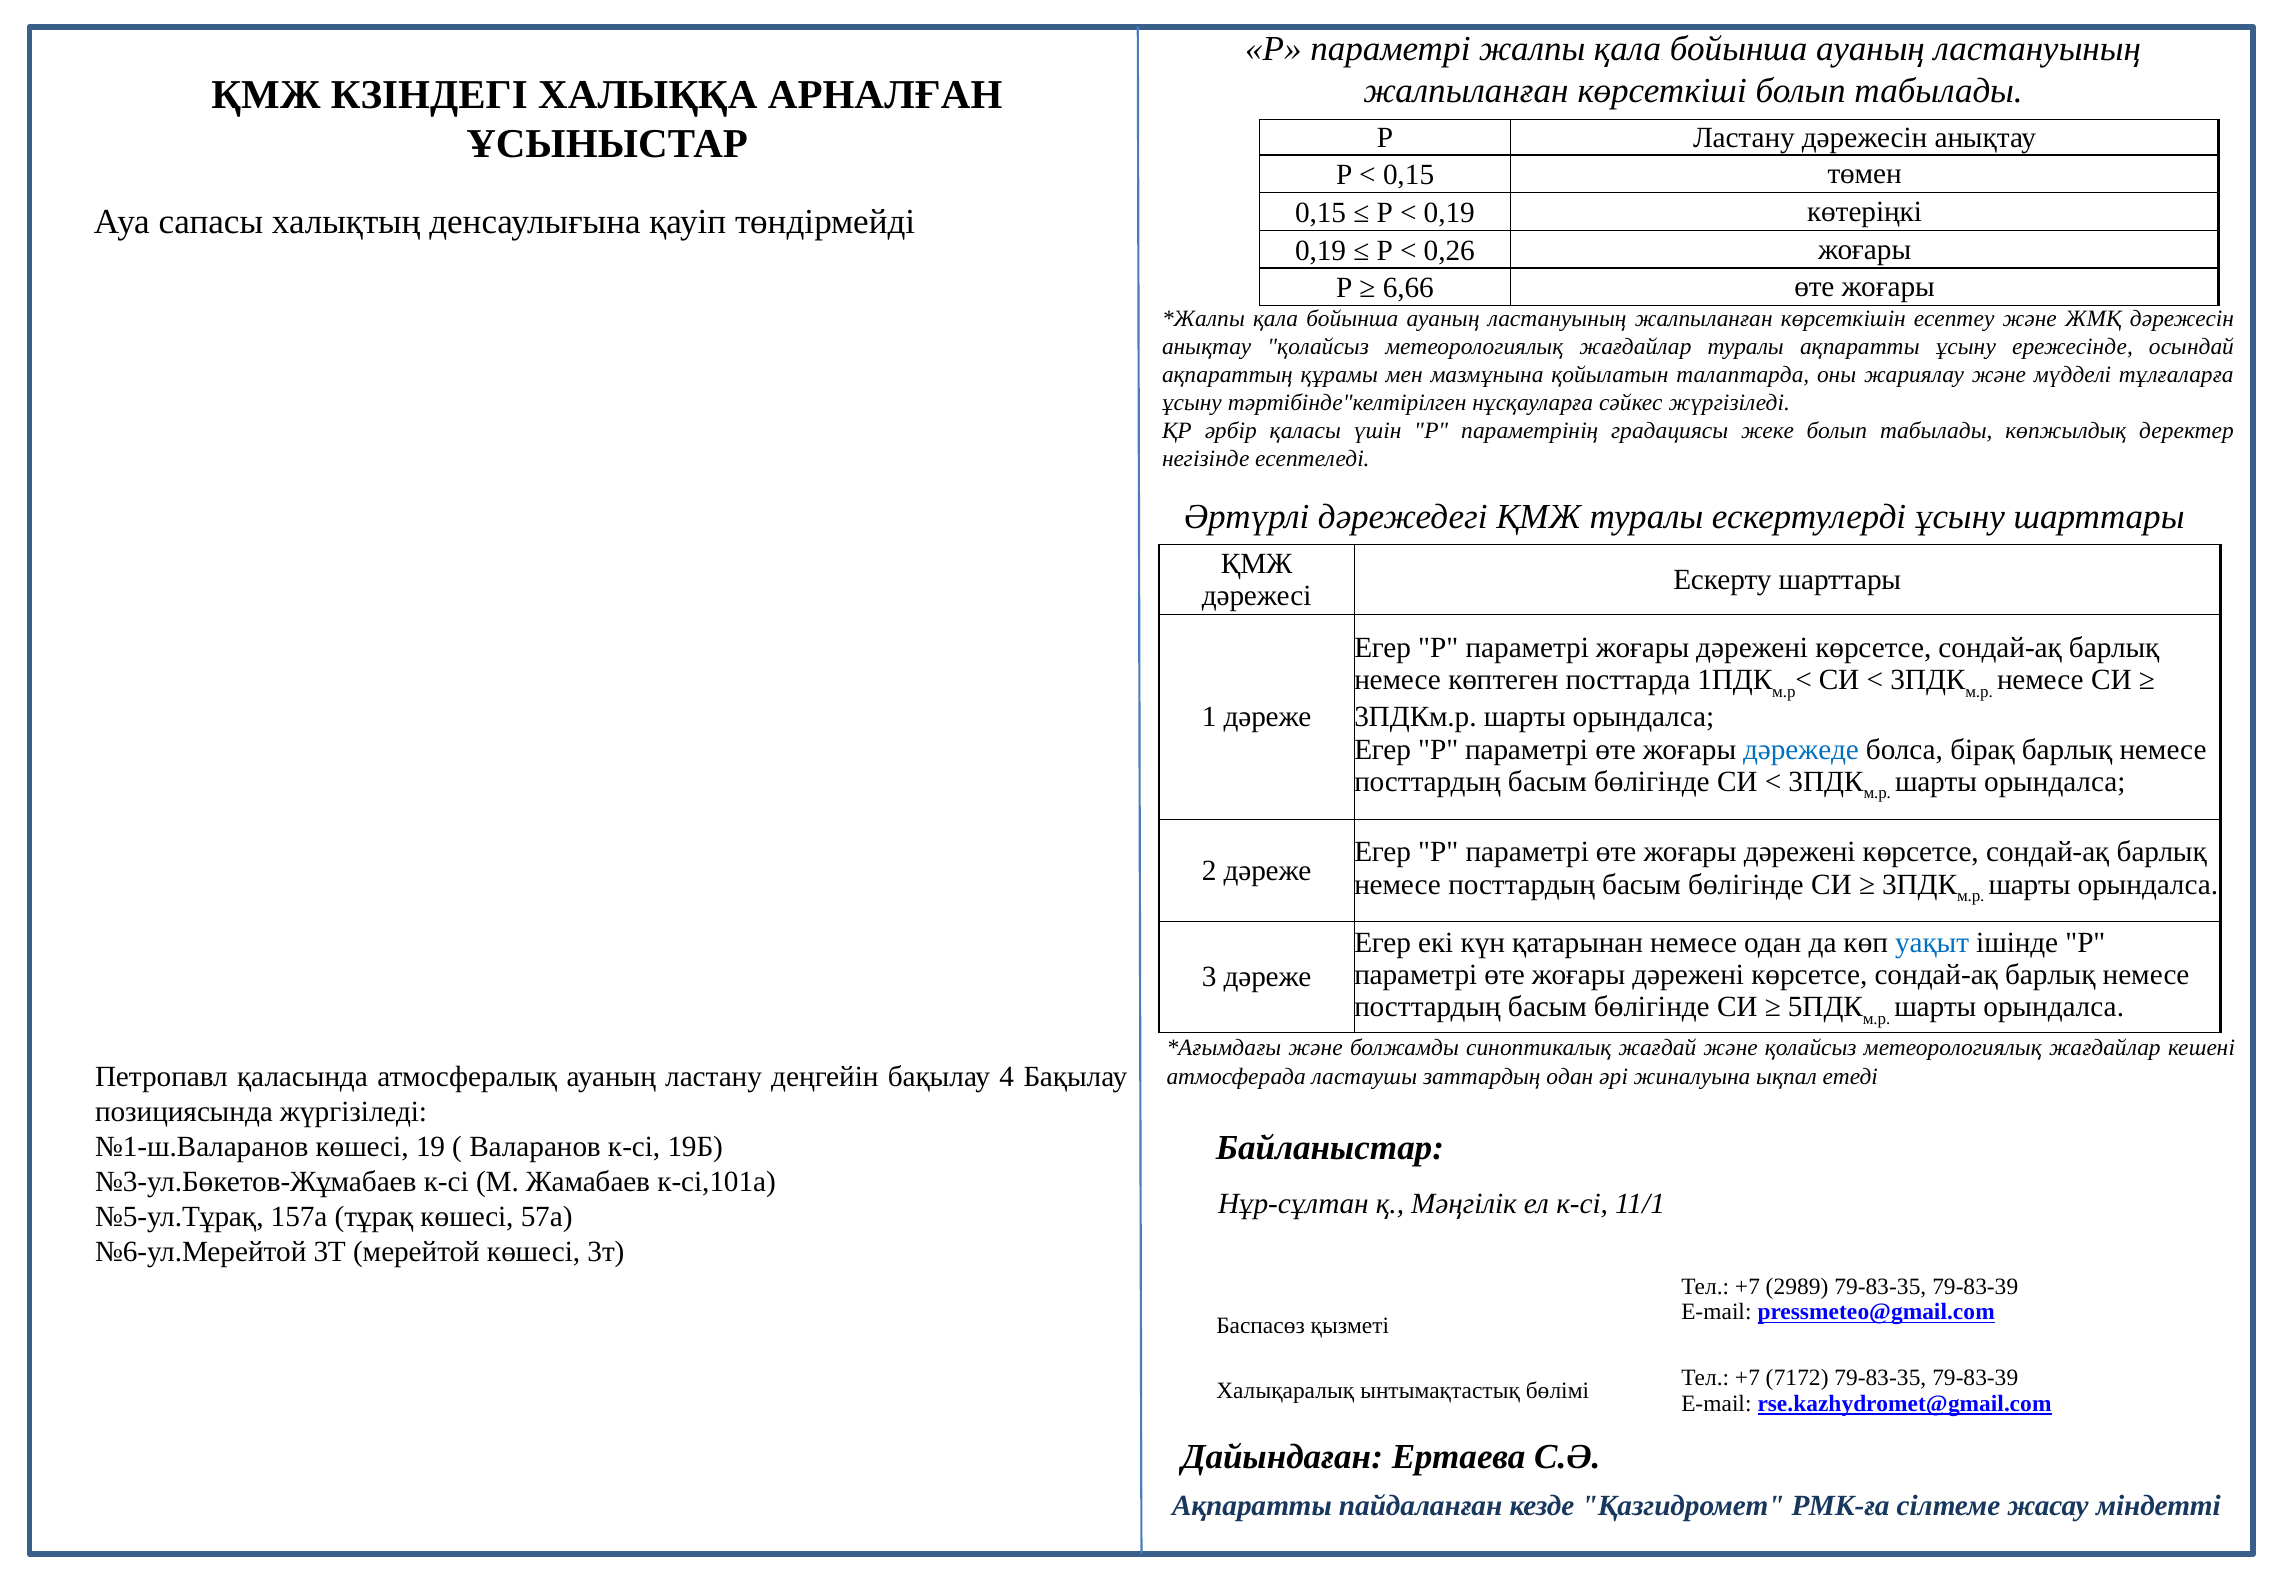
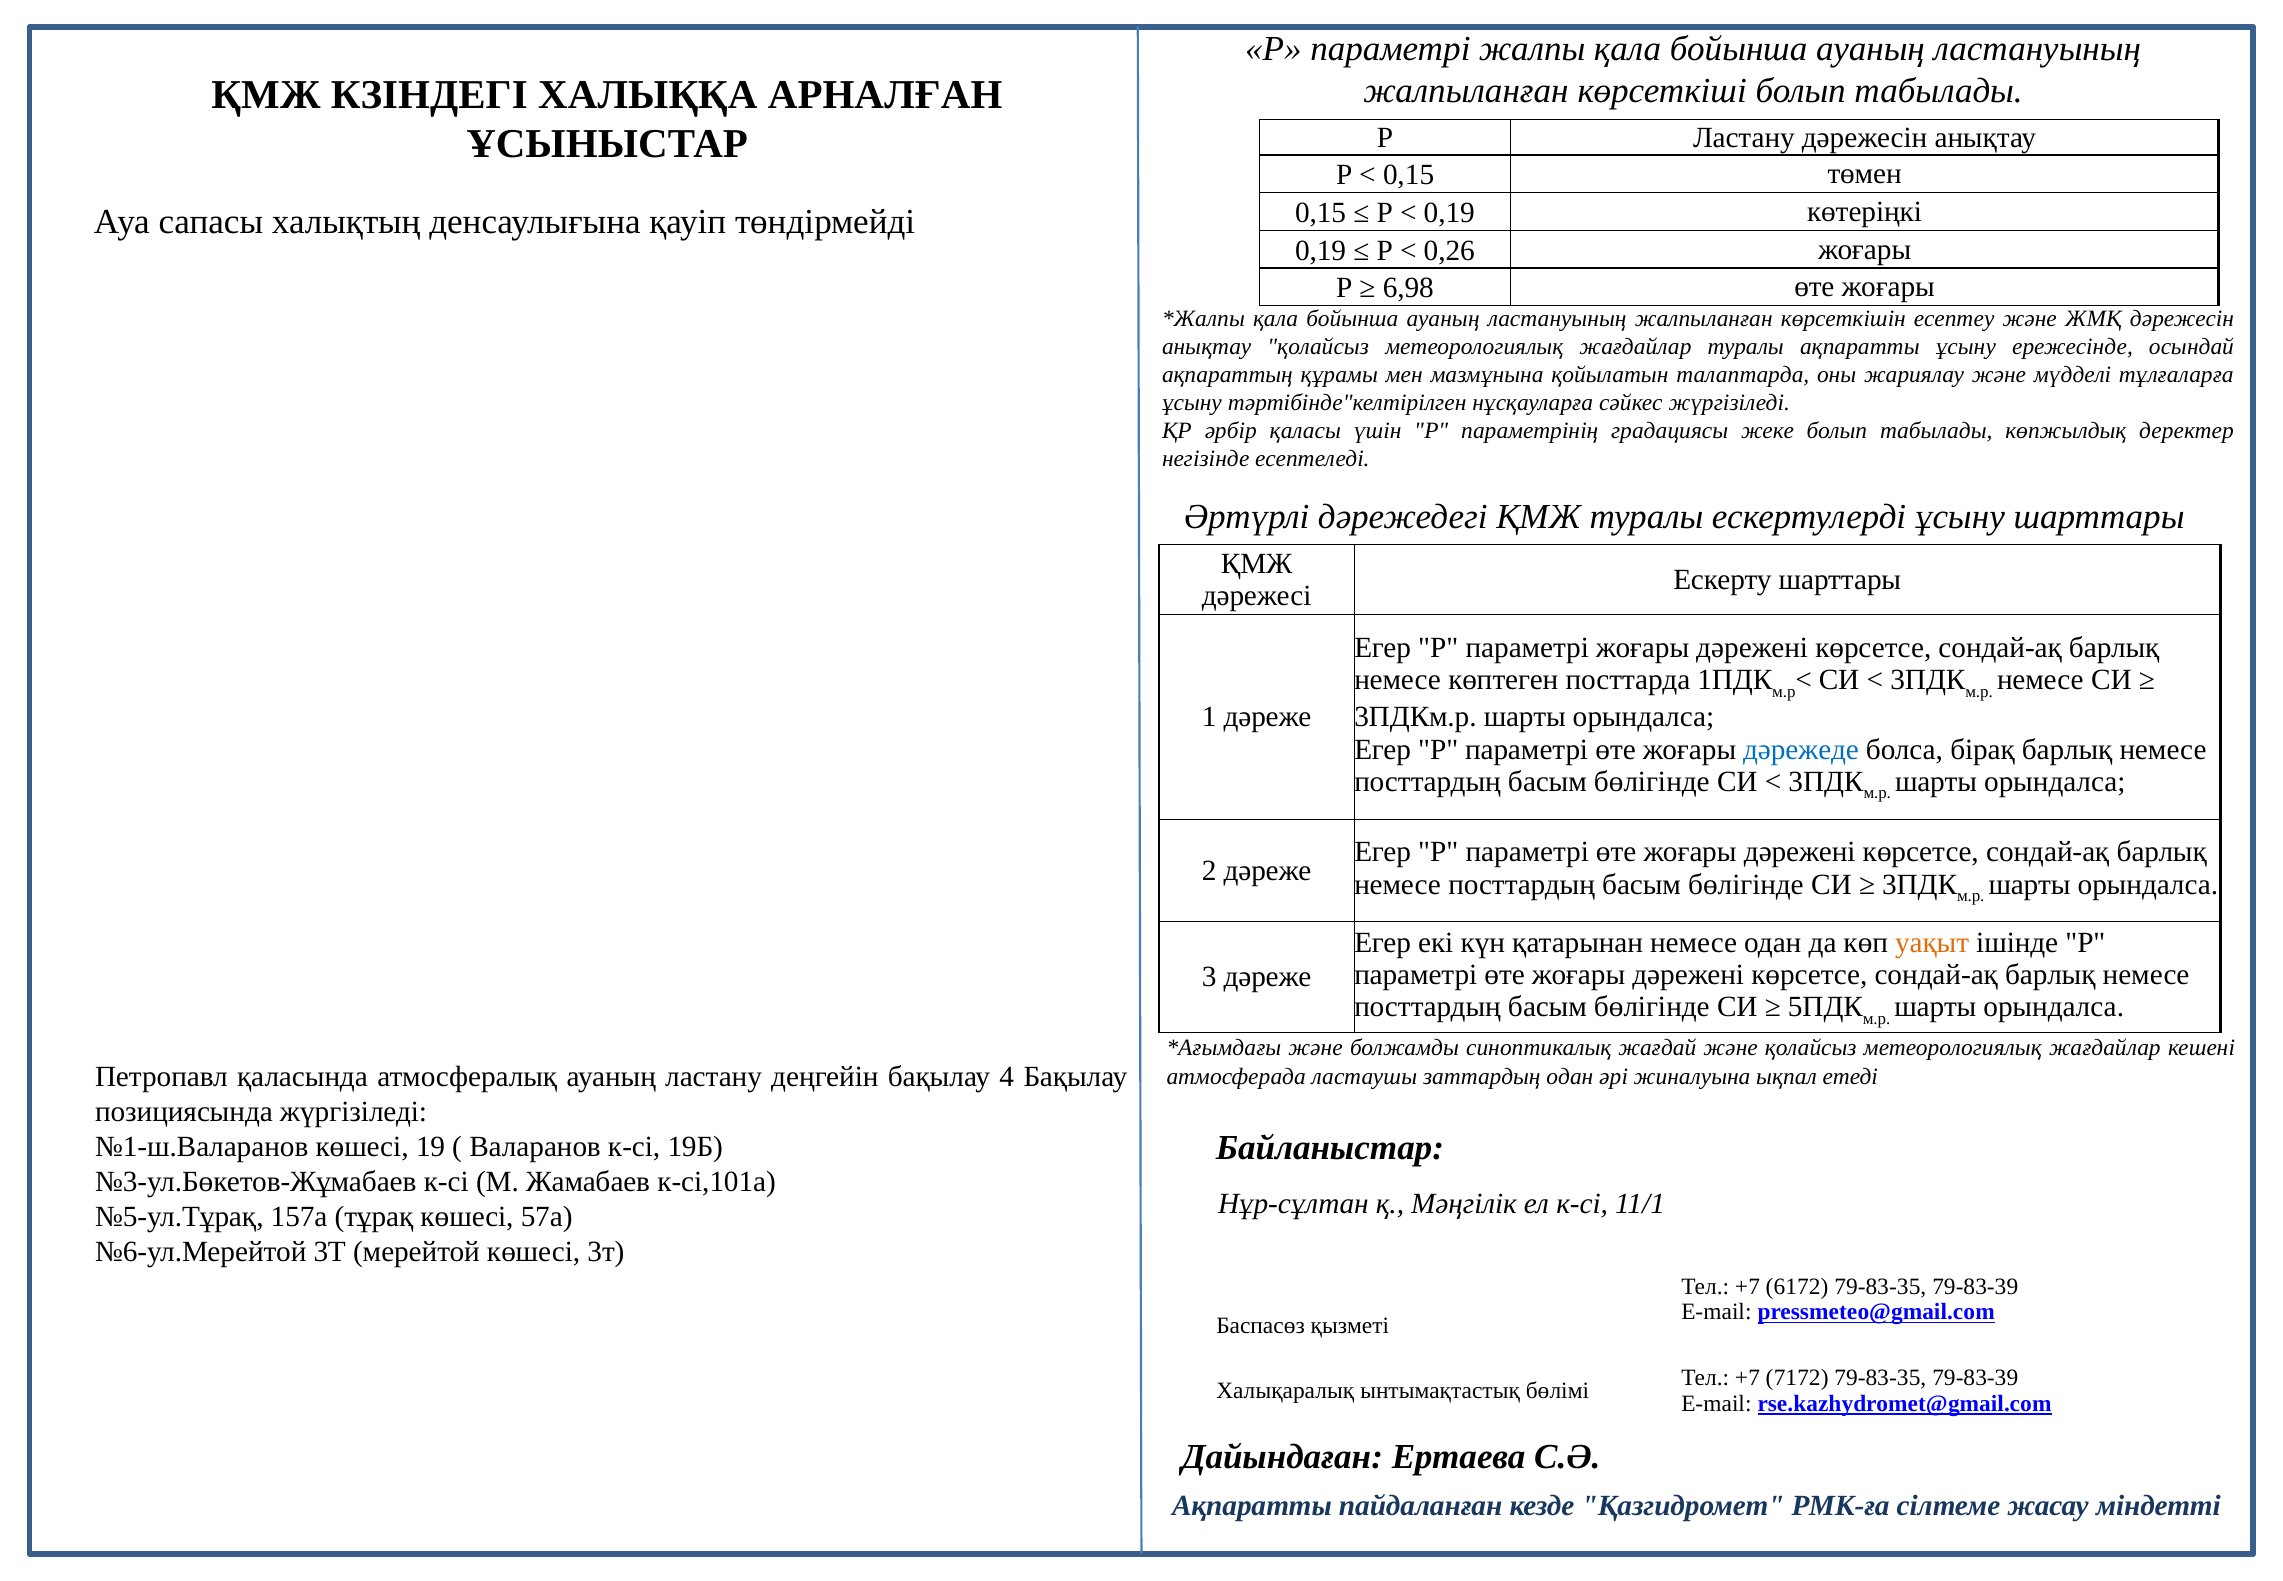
6,66: 6,66 -> 6,98
уақыт colour: blue -> orange
2989: 2989 -> 6172
